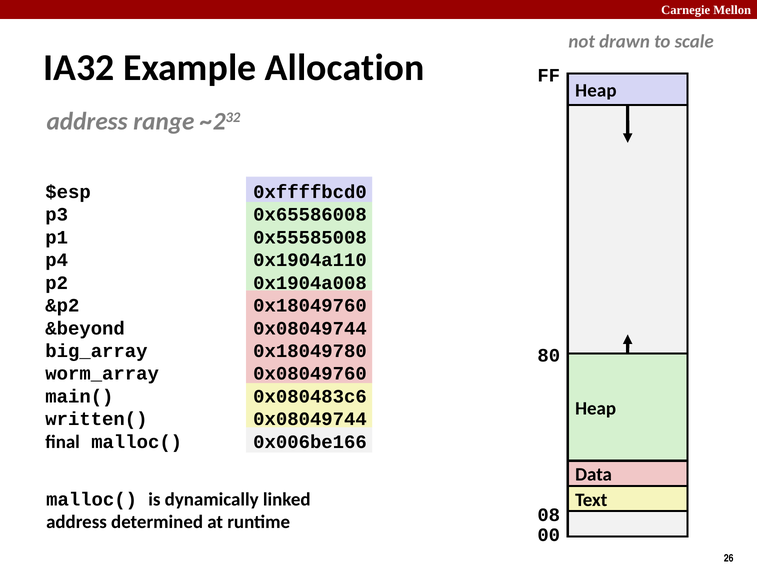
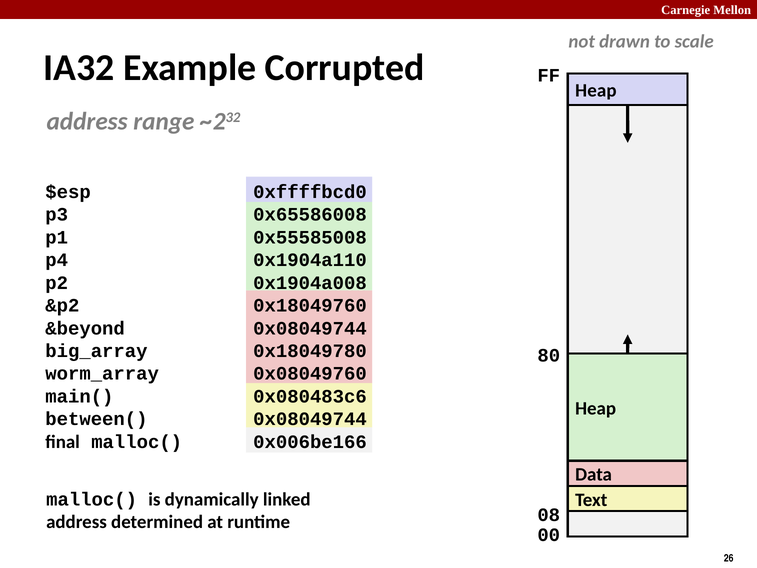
Allocation: Allocation -> Corrupted
written(: written( -> between(
